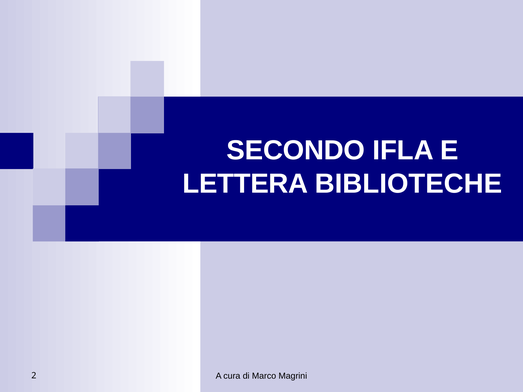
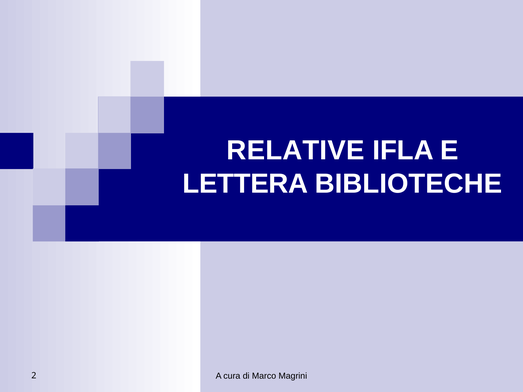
SECONDO: SECONDO -> RELATIVE
